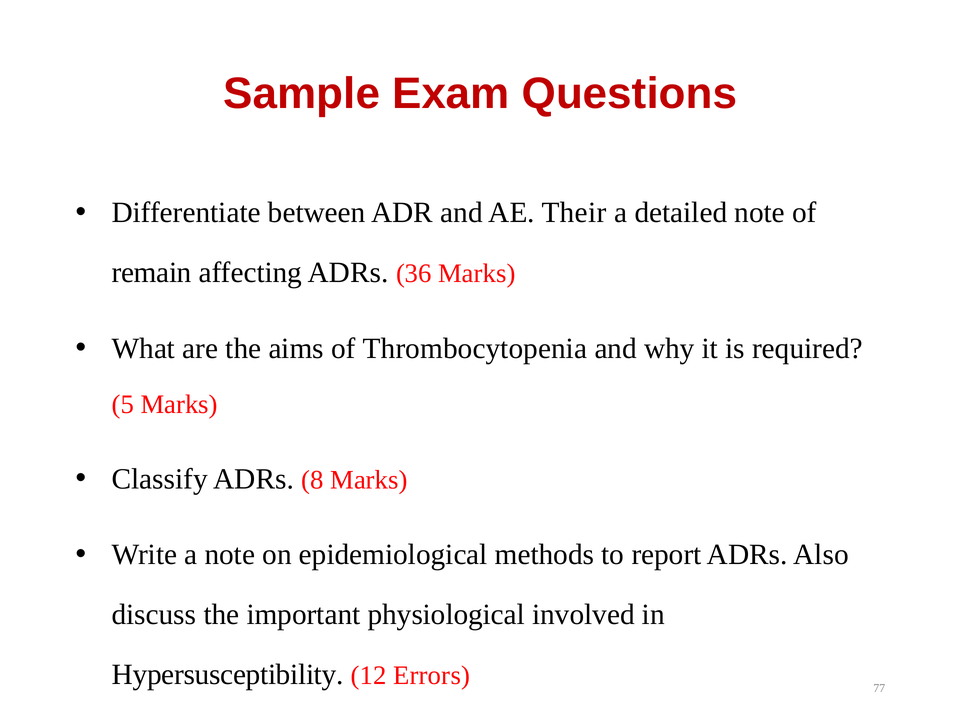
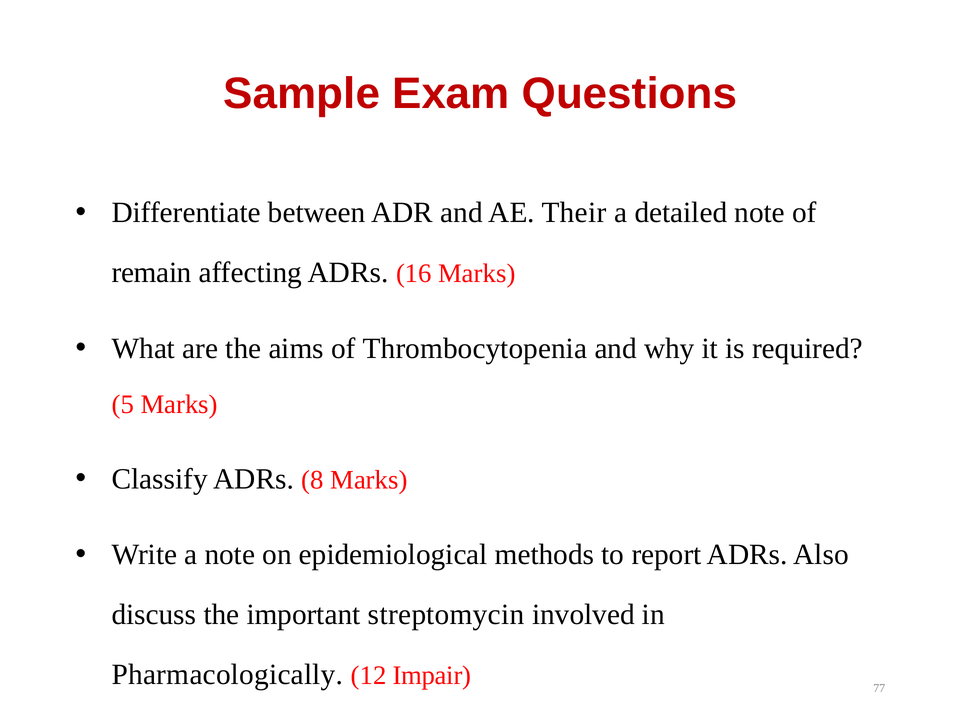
36: 36 -> 16
physiological: physiological -> streptomycin
Hypersusceptibility: Hypersusceptibility -> Pharmacologically
Errors: Errors -> Impair
